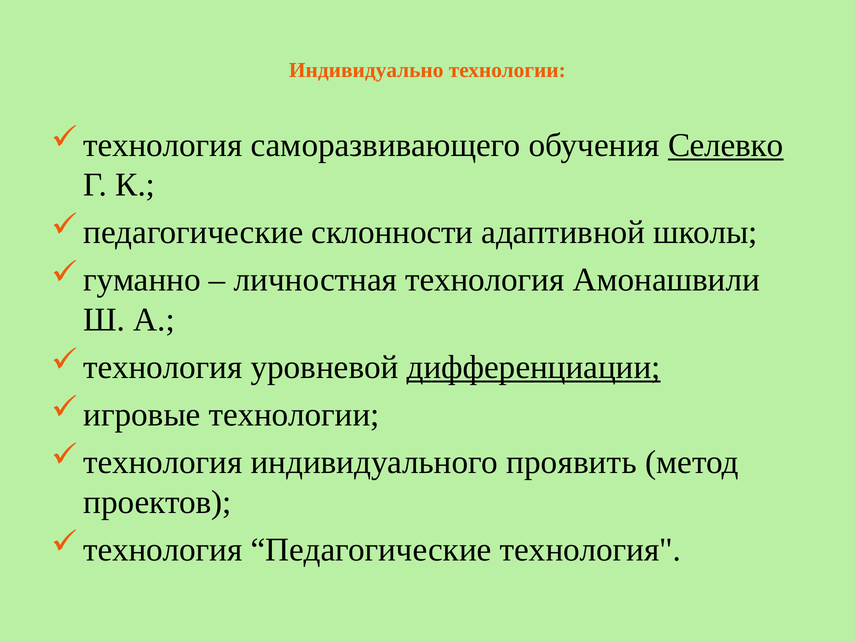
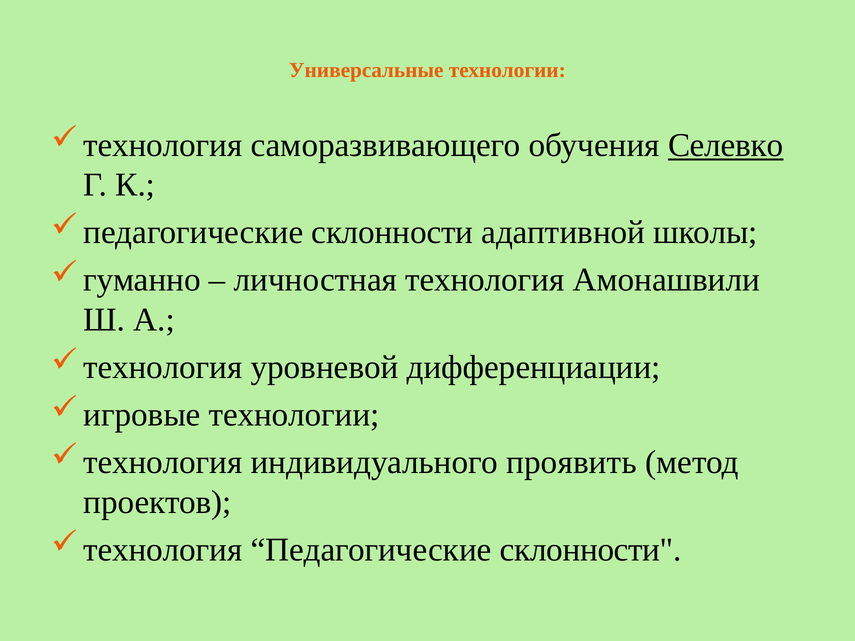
Индивидуально: Индивидуально -> Универсальные
дифференциации underline: present -> none
Педагогические технология: технология -> склонности
